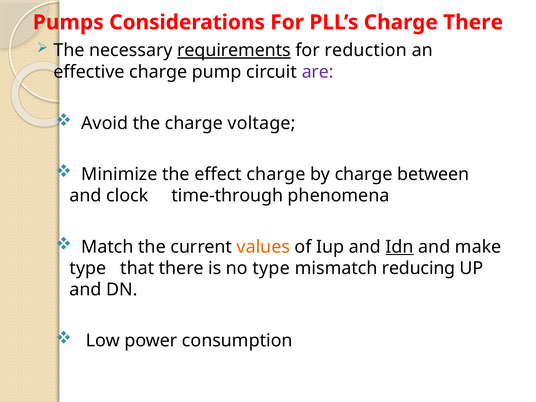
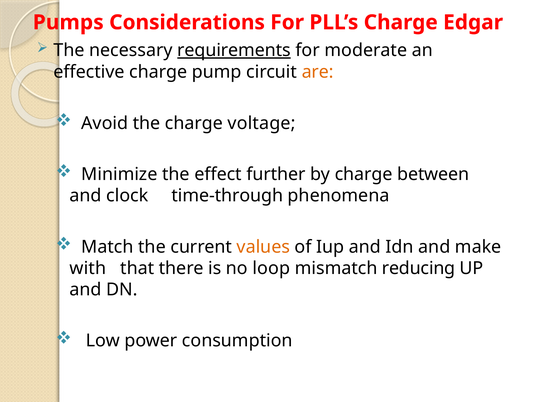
Charge There: There -> Edgar
reduction: reduction -> moderate
are colour: purple -> orange
effect charge: charge -> further
Idn underline: present -> none
type at (88, 268): type -> with
no type: type -> loop
